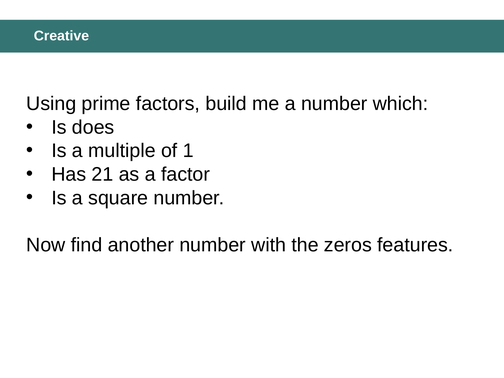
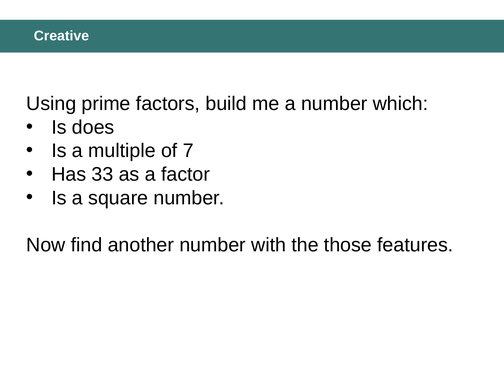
1: 1 -> 7
21: 21 -> 33
zeros: zeros -> those
